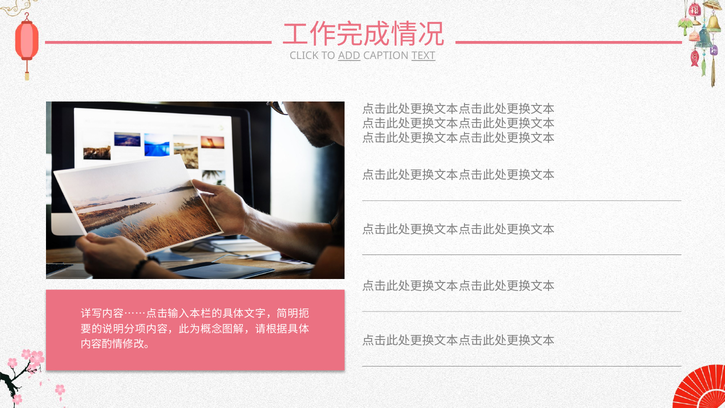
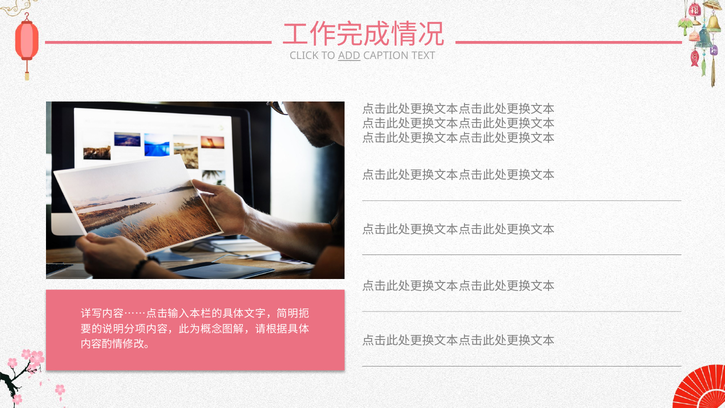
TEXT underline: present -> none
